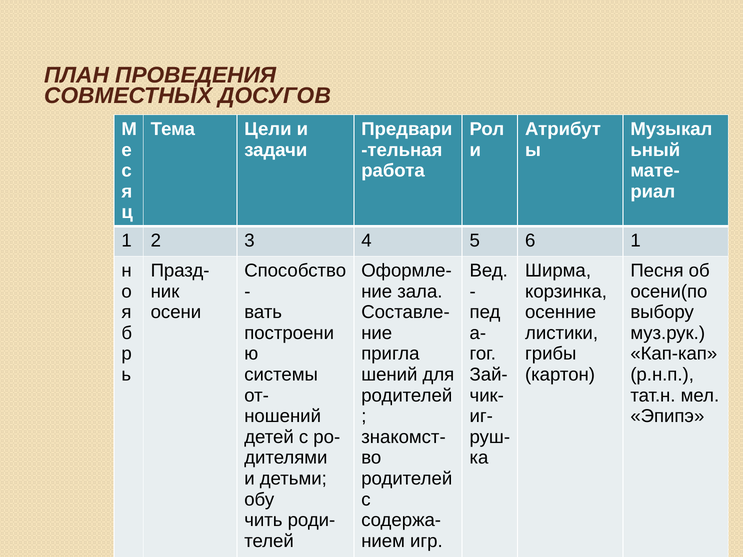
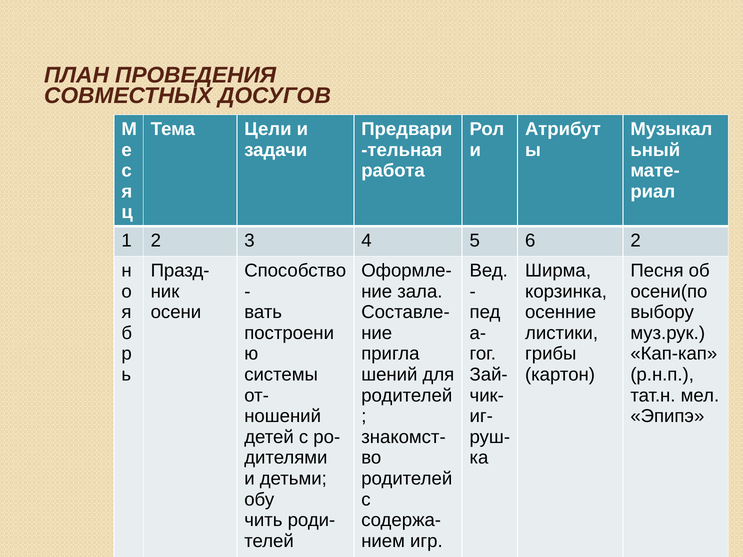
6 1: 1 -> 2
